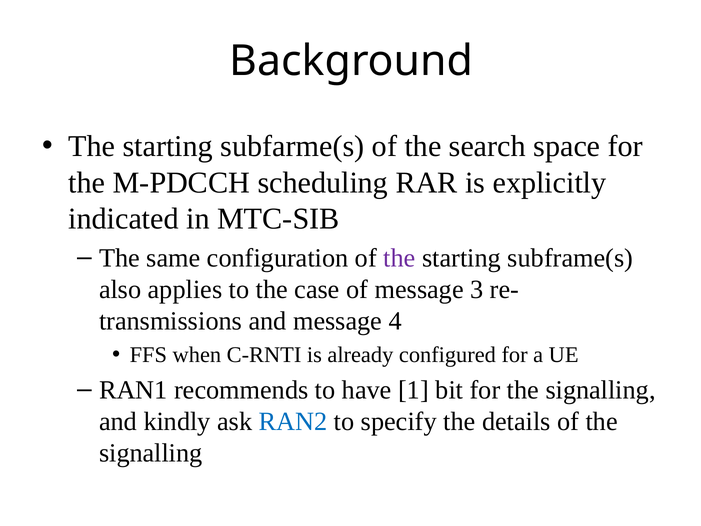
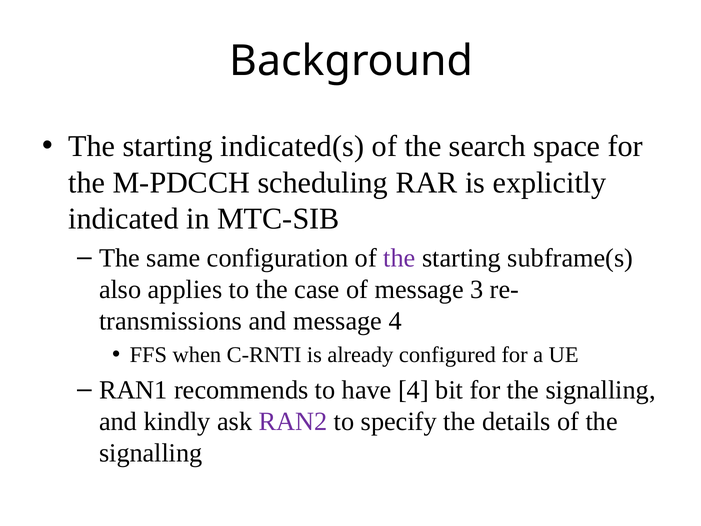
subfarme(s: subfarme(s -> indicated(s
have 1: 1 -> 4
RAN2 colour: blue -> purple
